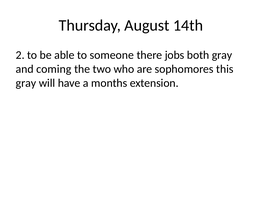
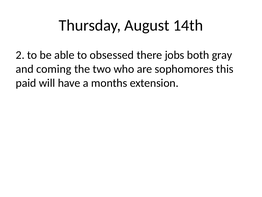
someone: someone -> obsessed
gray at (26, 83): gray -> paid
